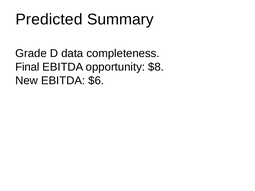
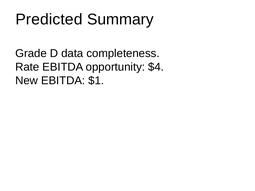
Final: Final -> Rate
$8: $8 -> $4
$6: $6 -> $1
